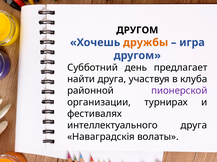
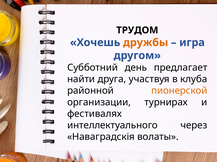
ДРУГОМ at (137, 30): ДРУГОМ -> ТРУДОМ
пионерской colour: purple -> orange
интеллектуального друга: друга -> через
